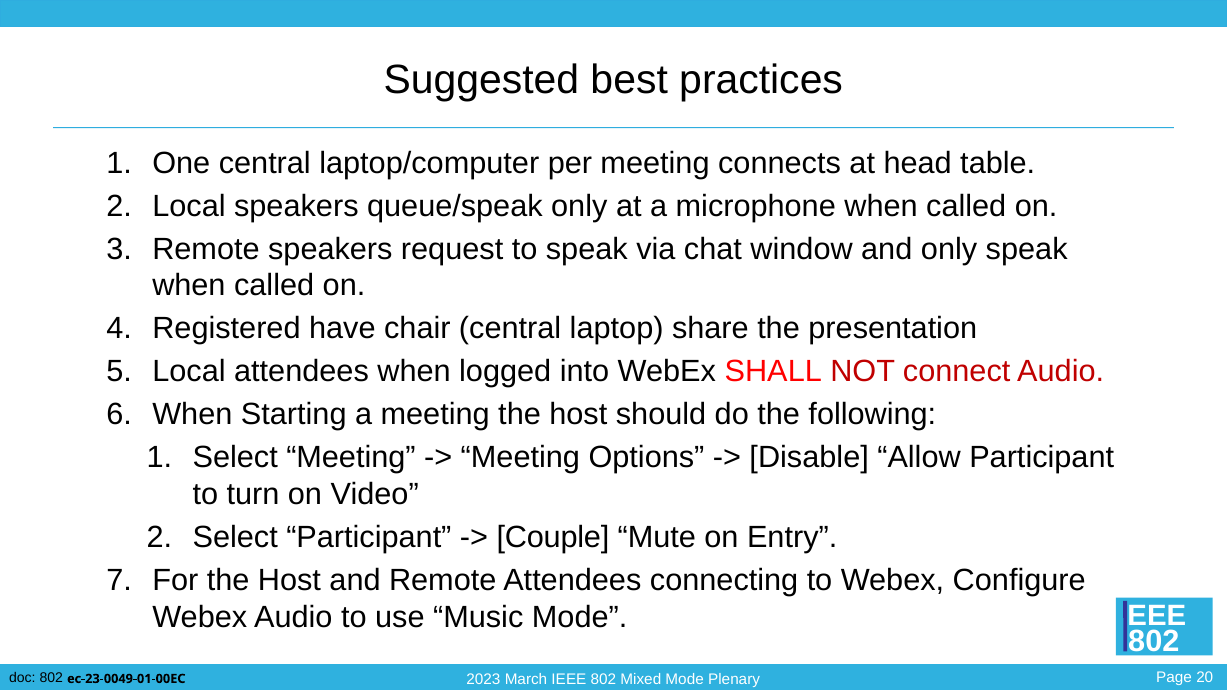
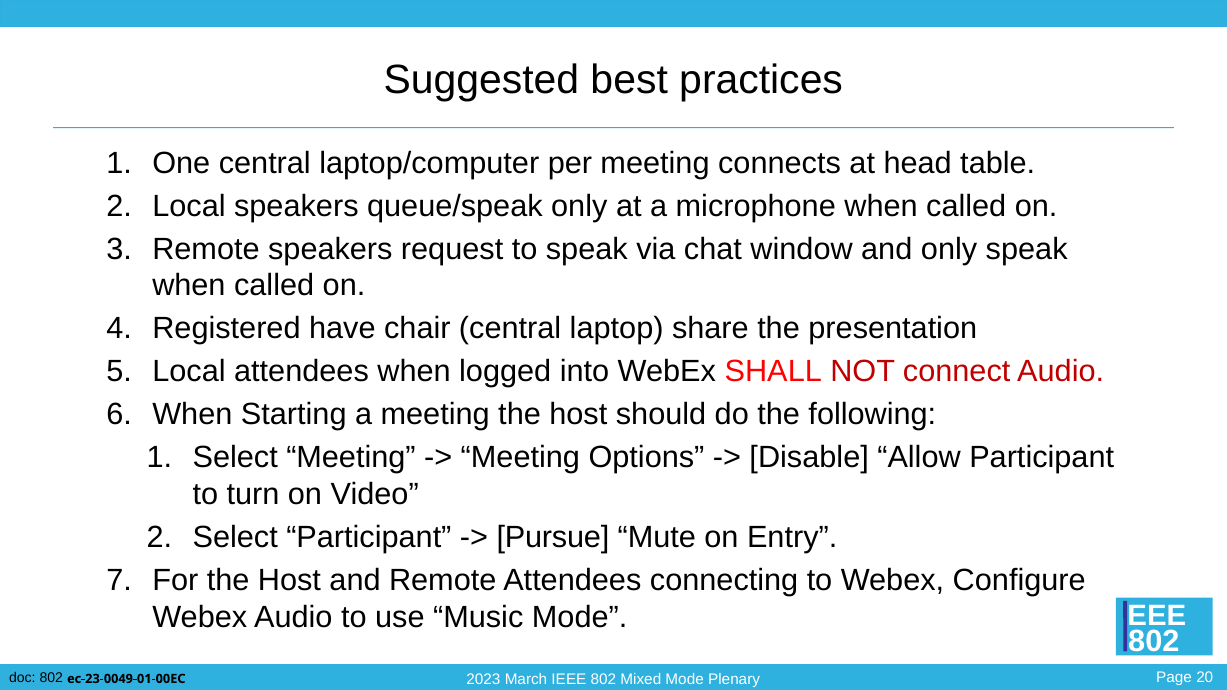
Couple: Couple -> Pursue
